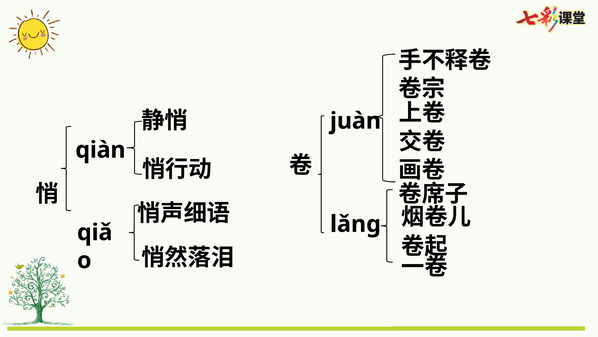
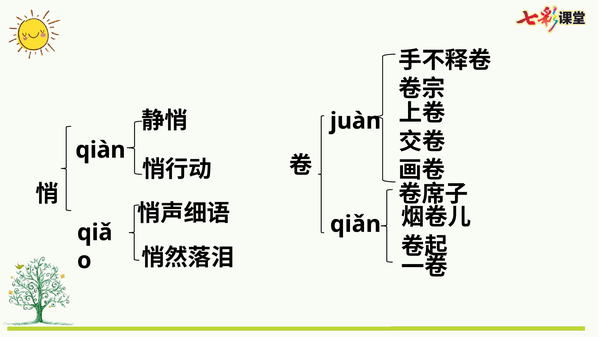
lǎng: lǎng -> qiǎn
